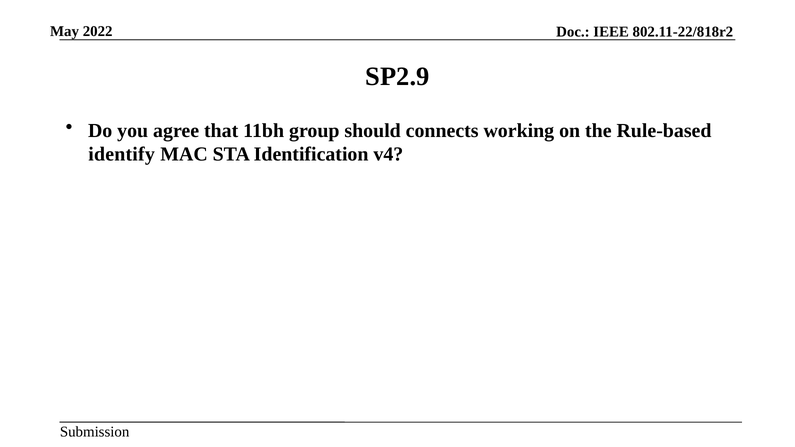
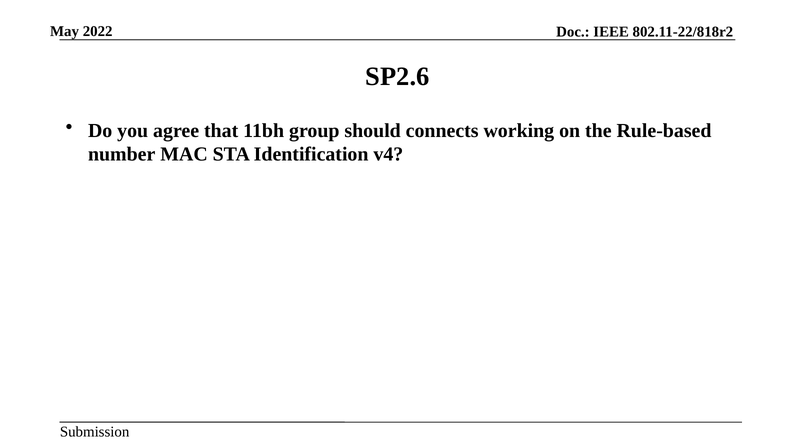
SP2.9: SP2.9 -> SP2.6
identify: identify -> number
